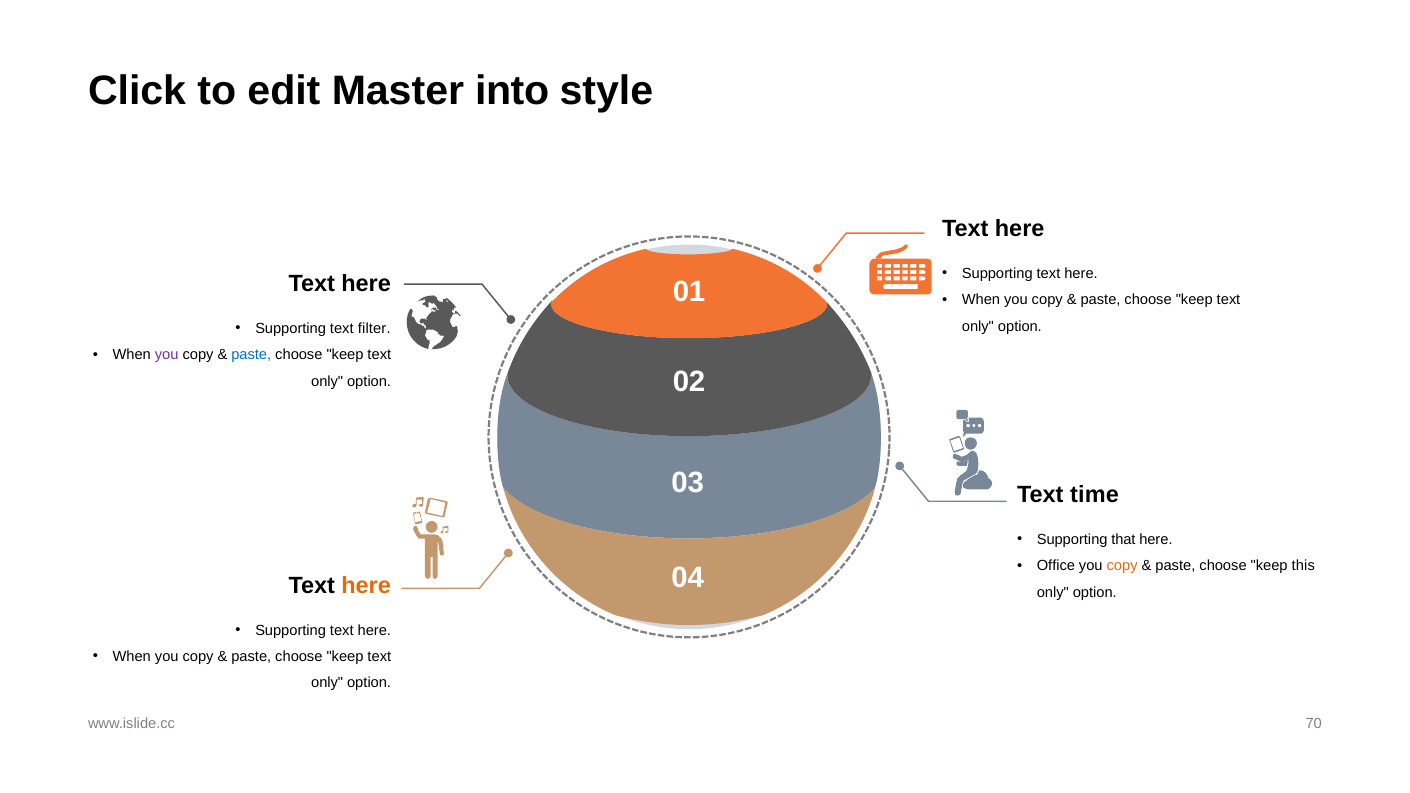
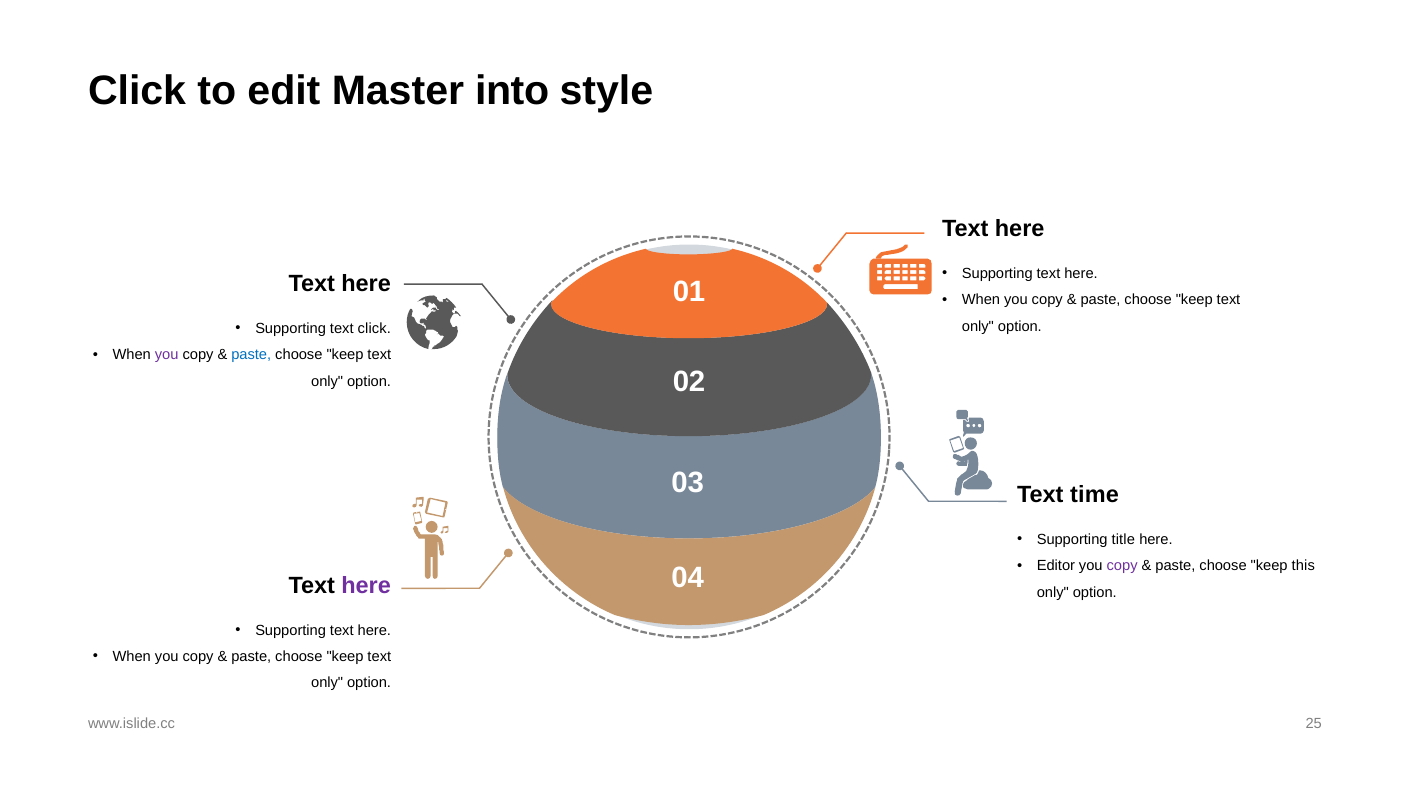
text filter: filter -> click
that: that -> title
Office: Office -> Editor
copy at (1122, 566) colour: orange -> purple
here at (366, 585) colour: orange -> purple
70: 70 -> 25
